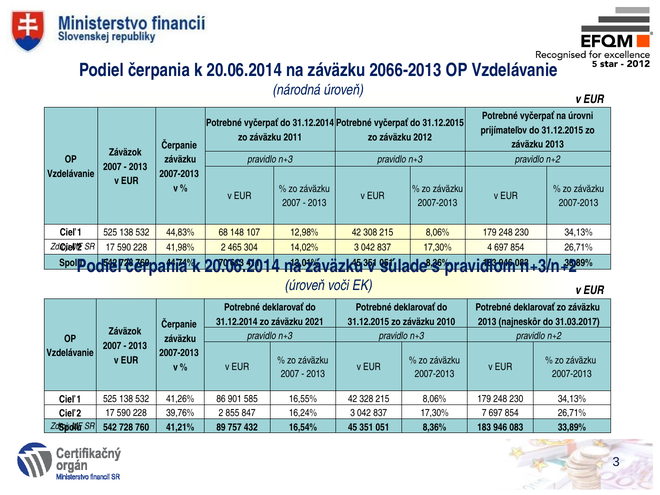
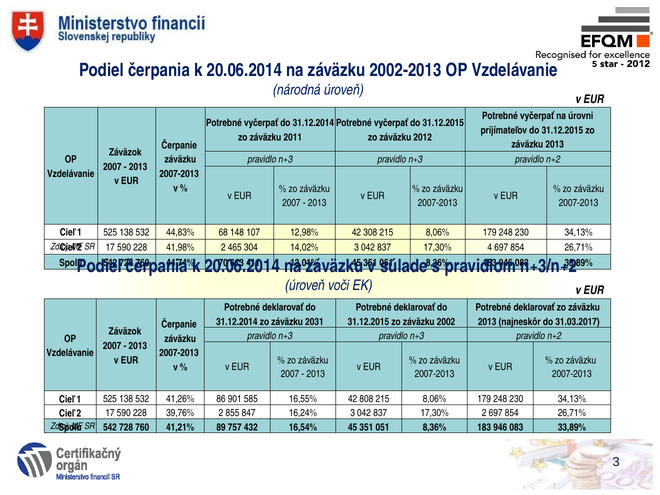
2066-2013: 2066-2013 -> 2002-2013
2021: 2021 -> 2031
2010: 2010 -> 2002
328: 328 -> 808
17,30% 7: 7 -> 2
